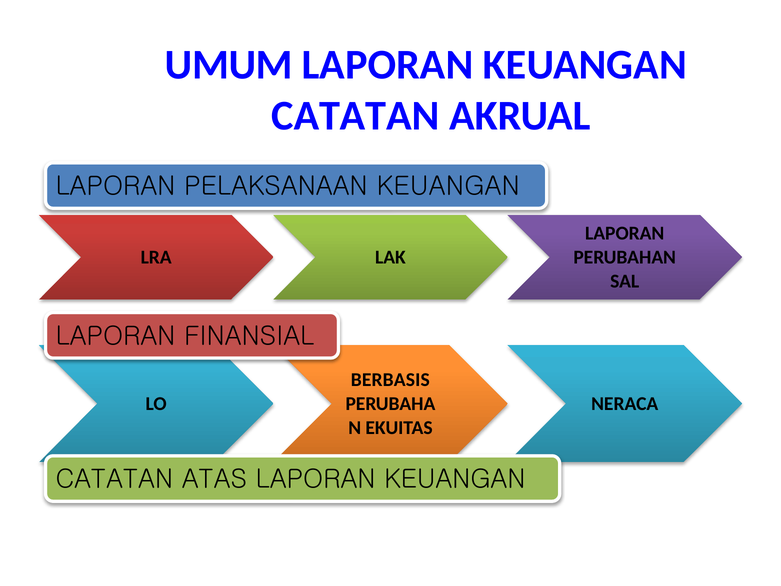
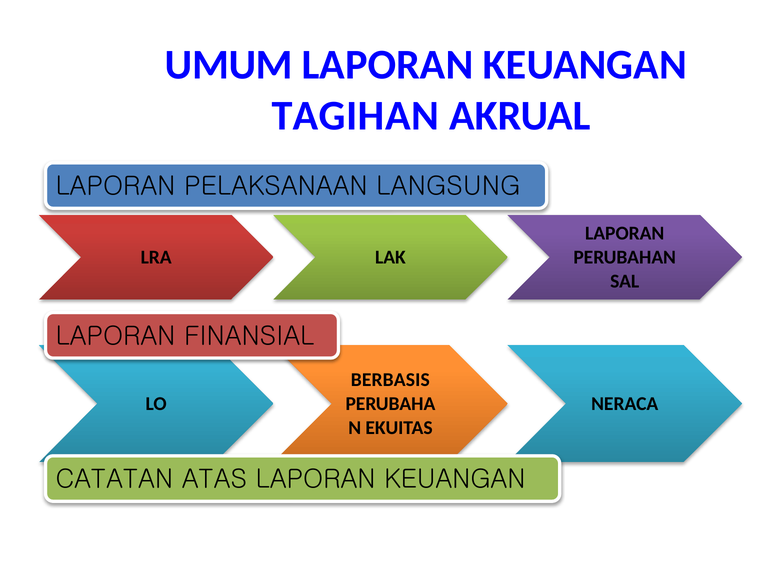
CATATAN at (355, 116): CATATAN -> TAGIHAN
PELAKSANAAN KEUANGAN: KEUANGAN -> LANGSUNG
